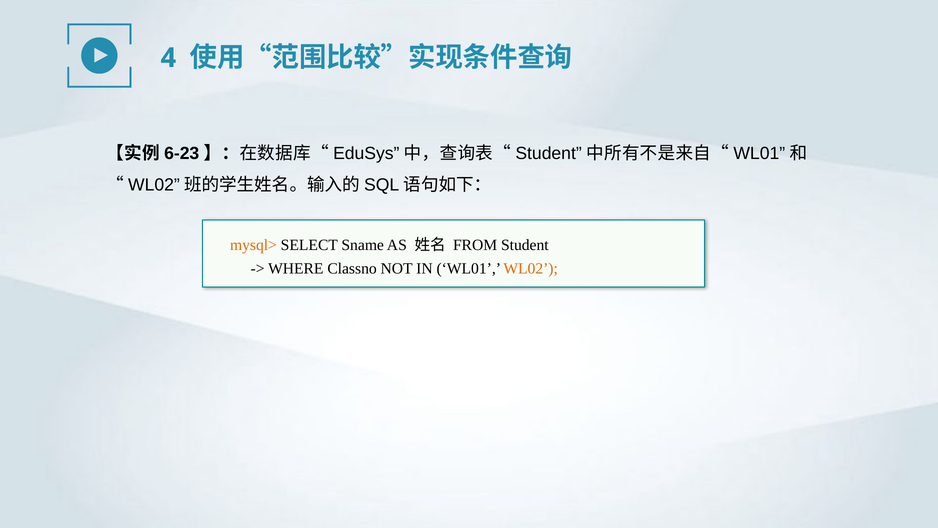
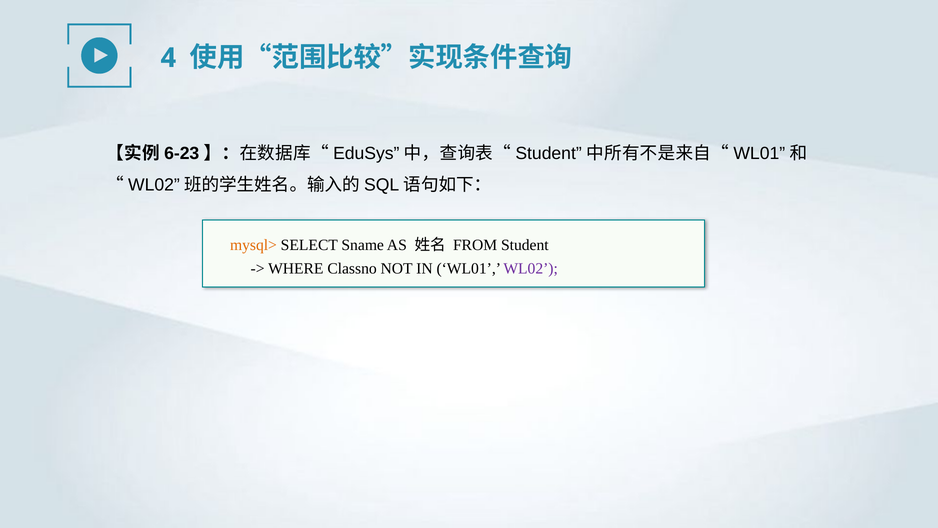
WL02 colour: orange -> purple
